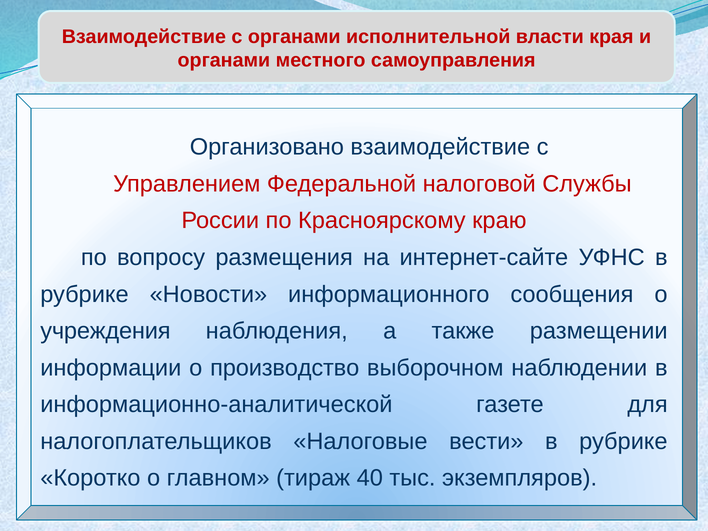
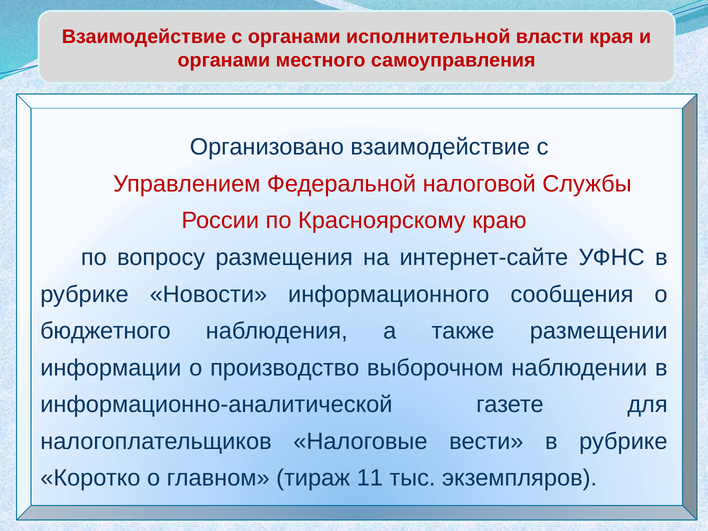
учреждения: учреждения -> бюджетного
40: 40 -> 11
